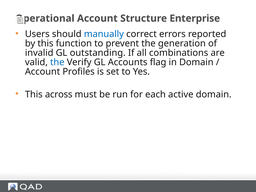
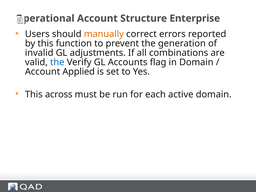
manually colour: blue -> orange
outstanding: outstanding -> adjustments
Profiles: Profiles -> Applied
